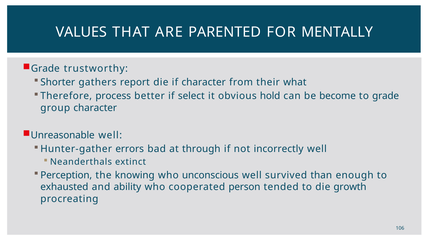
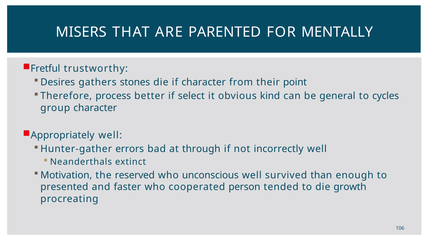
VALUES: VALUES -> MISERS
Grade at (45, 69): Grade -> Fretful
Shorter: Shorter -> Desires
report: report -> stones
what: what -> point
hold: hold -> kind
become: become -> general
to grade: grade -> cycles
Unreasonable: Unreasonable -> Appropriately
Perception: Perception -> Motivation
knowing: knowing -> reserved
exhausted: exhausted -> presented
ability: ability -> faster
